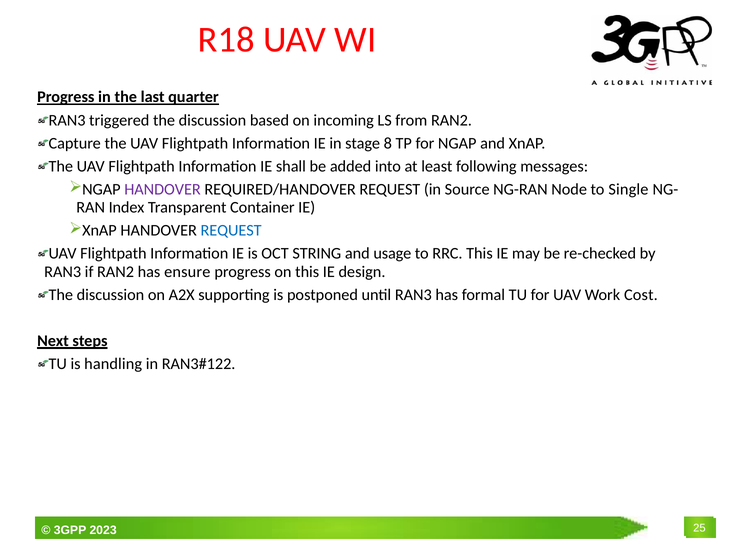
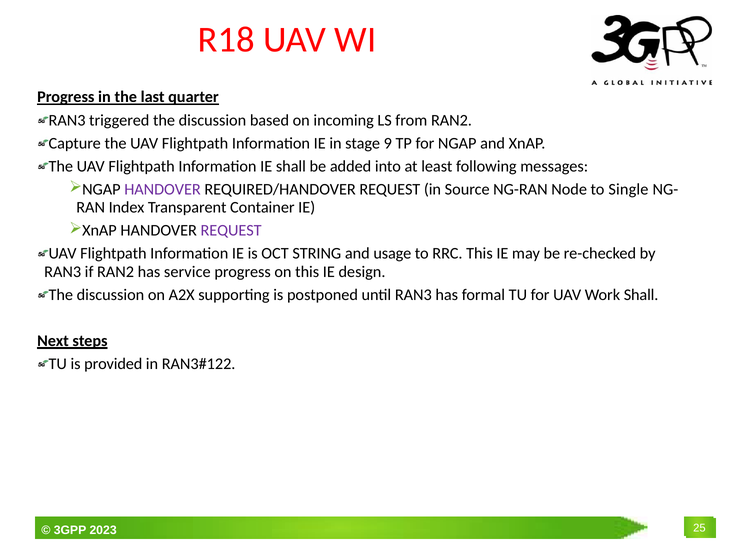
8: 8 -> 9
REQUEST at (231, 231) colour: blue -> purple
ensure: ensure -> service
Work Cost: Cost -> Shall
handling: handling -> provided
